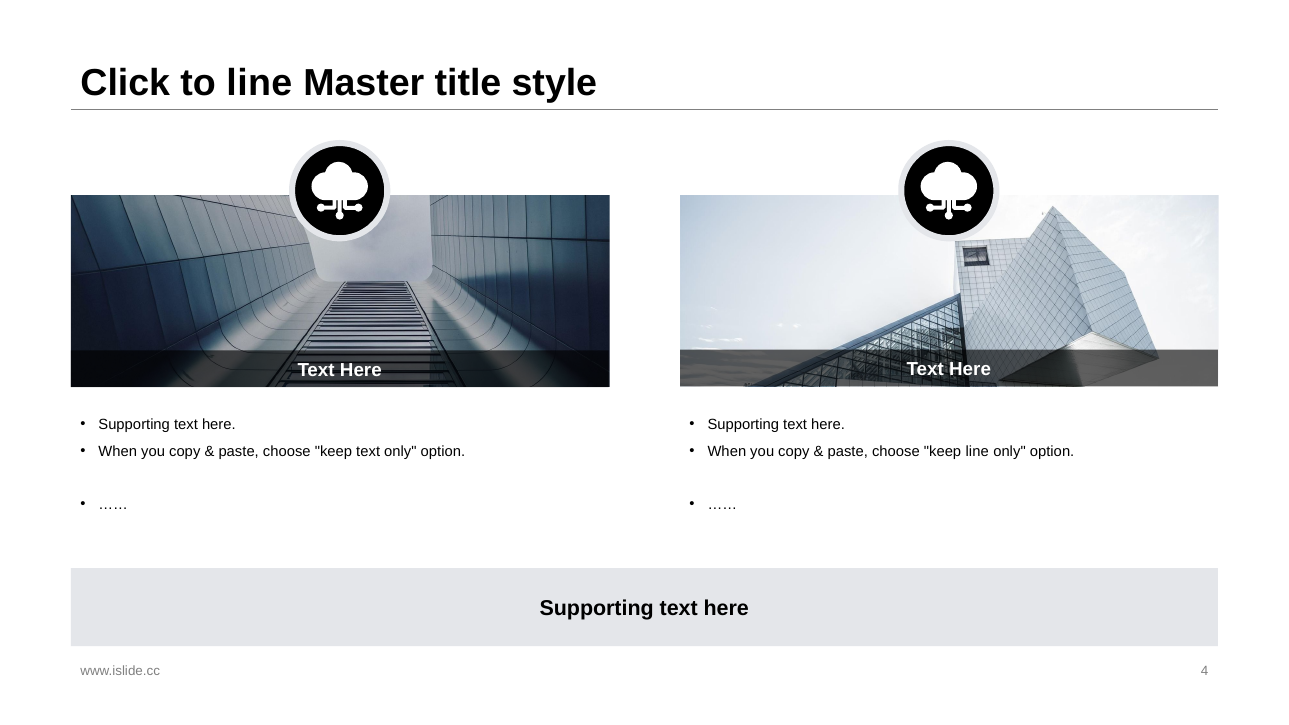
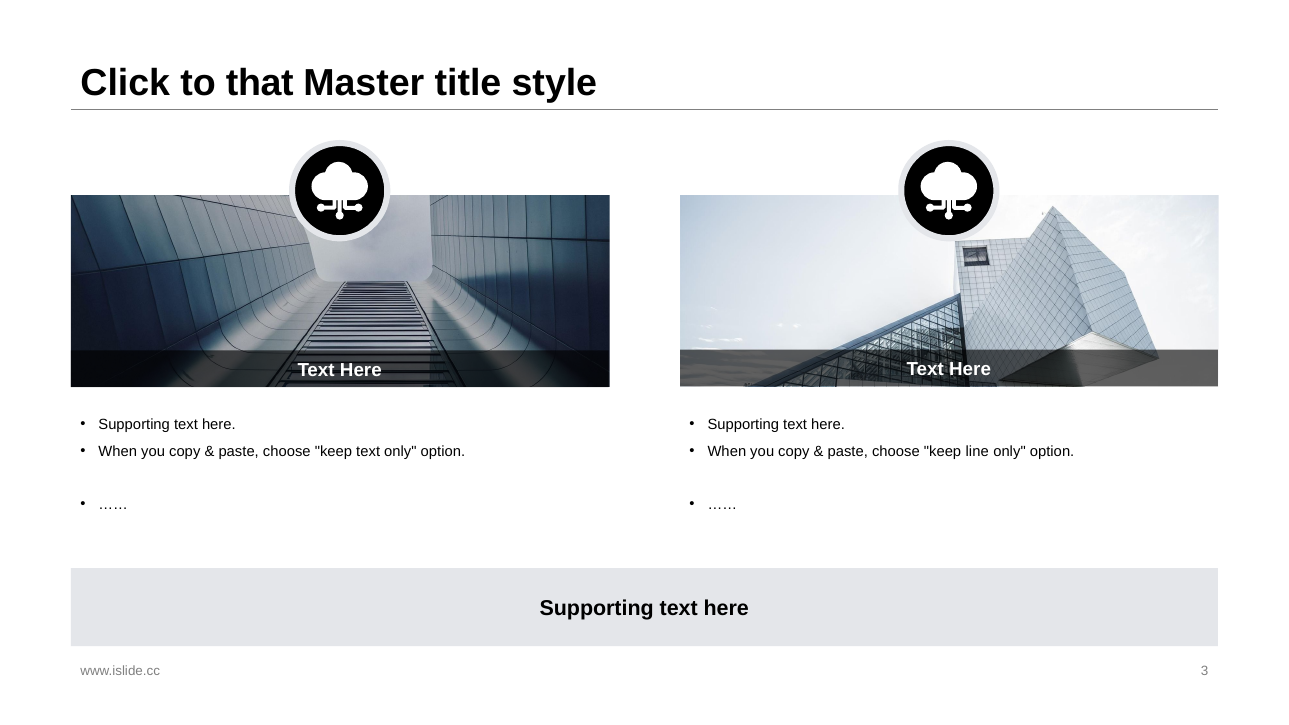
to line: line -> that
4: 4 -> 3
